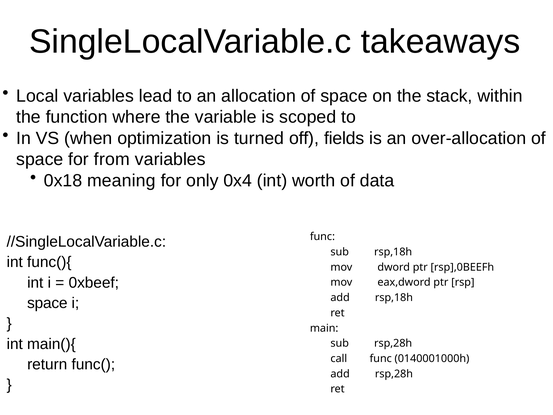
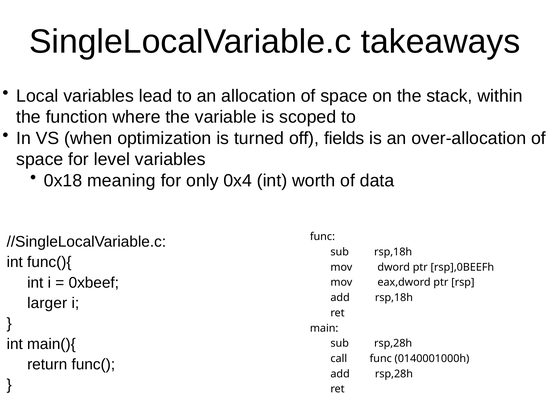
from: from -> level
space at (47, 303): space -> larger
